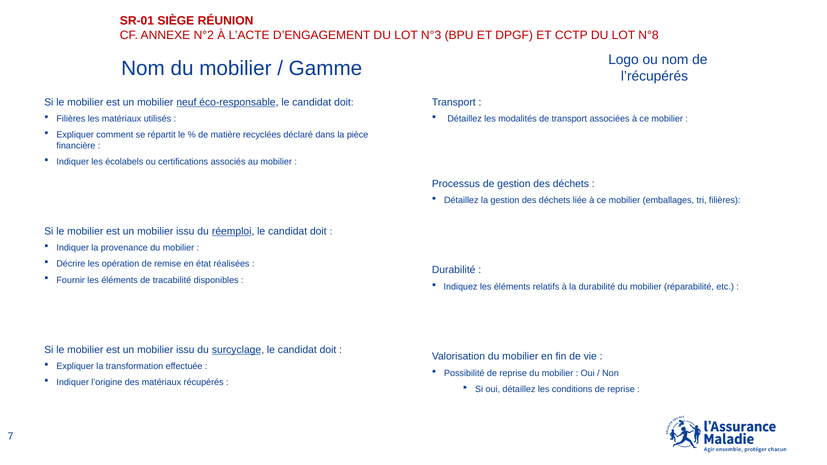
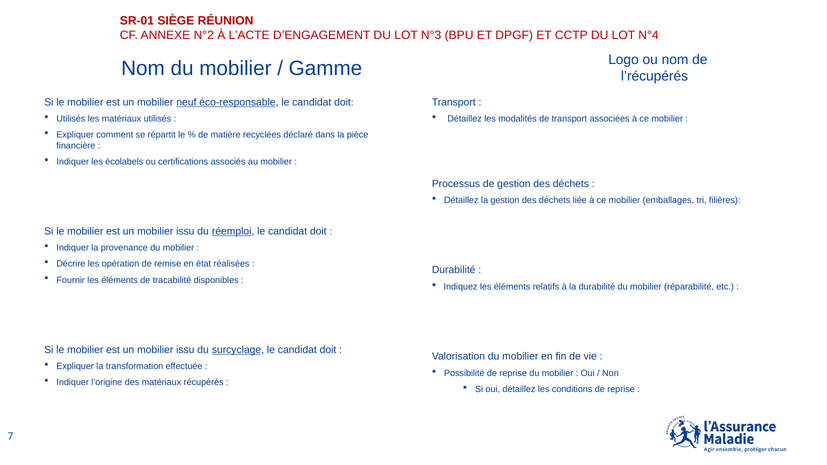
N°8: N°8 -> N°4
Filières at (71, 119): Filières -> Utilisés
